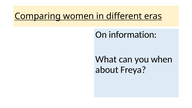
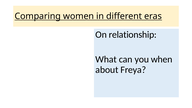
information: information -> relationship
